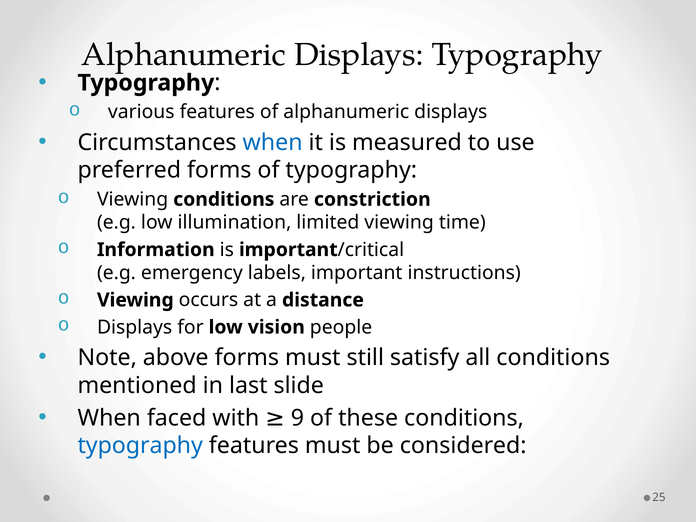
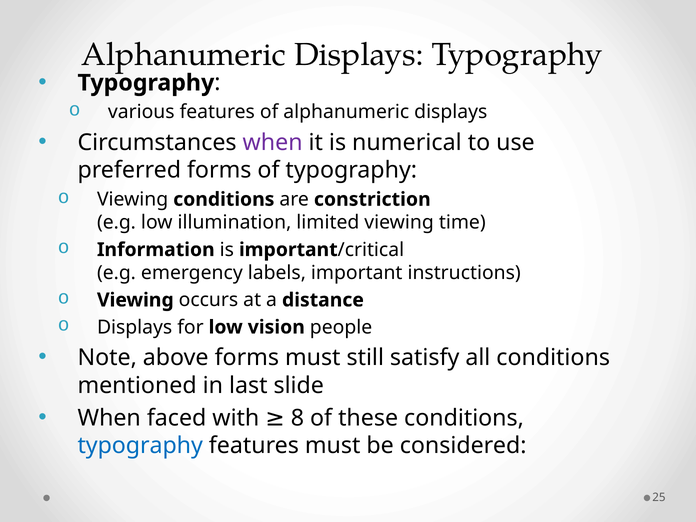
when at (273, 142) colour: blue -> purple
measured: measured -> numerical
9: 9 -> 8
